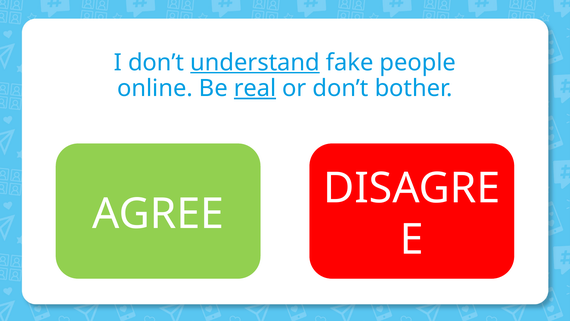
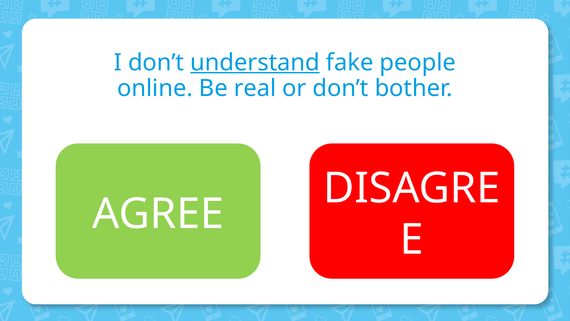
real underline: present -> none
